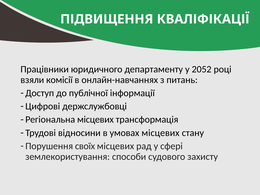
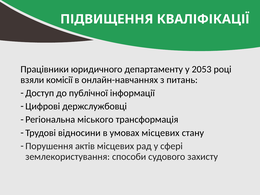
2052: 2052 -> 2053
Регіональна місцевих: місцевих -> міського
своїх: своїх -> актів
